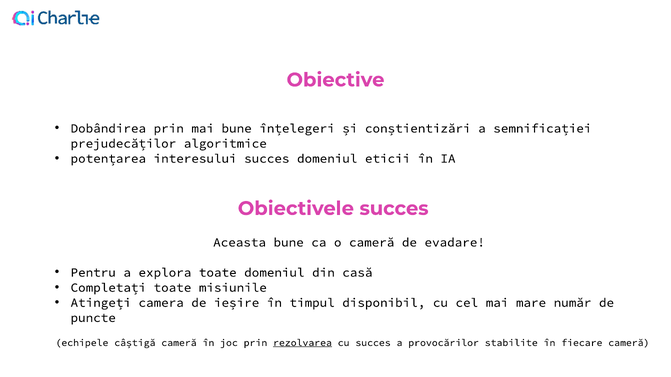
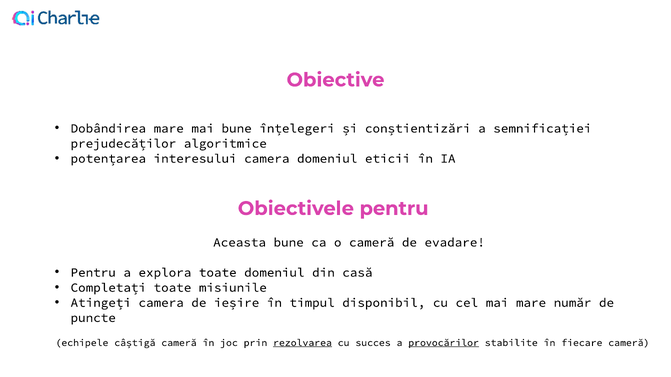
Dobândirea prin: prin -> mare
interesului succes: succes -> camera
Obiectivele succes: succes -> pentru
provocărilor underline: none -> present
